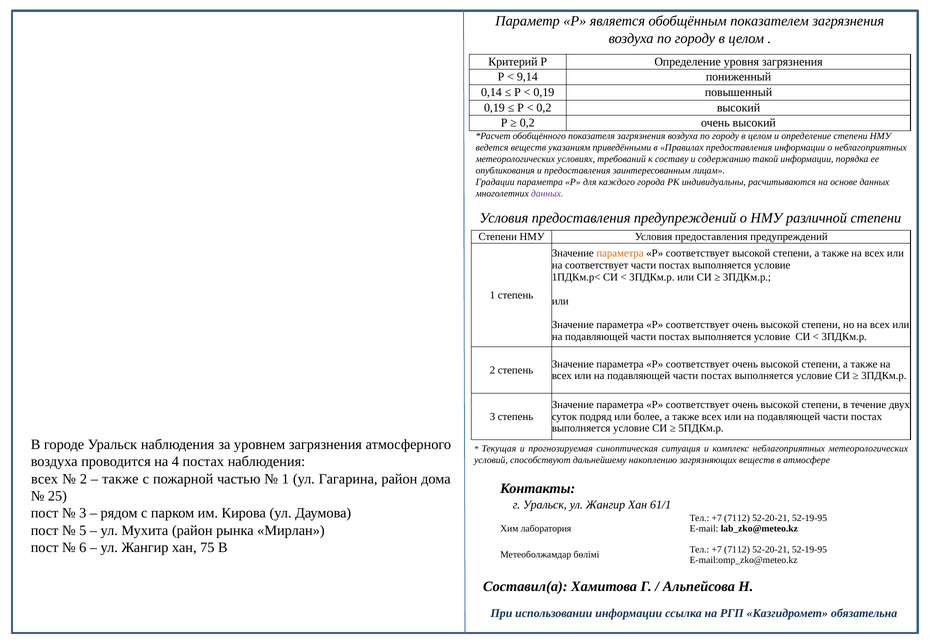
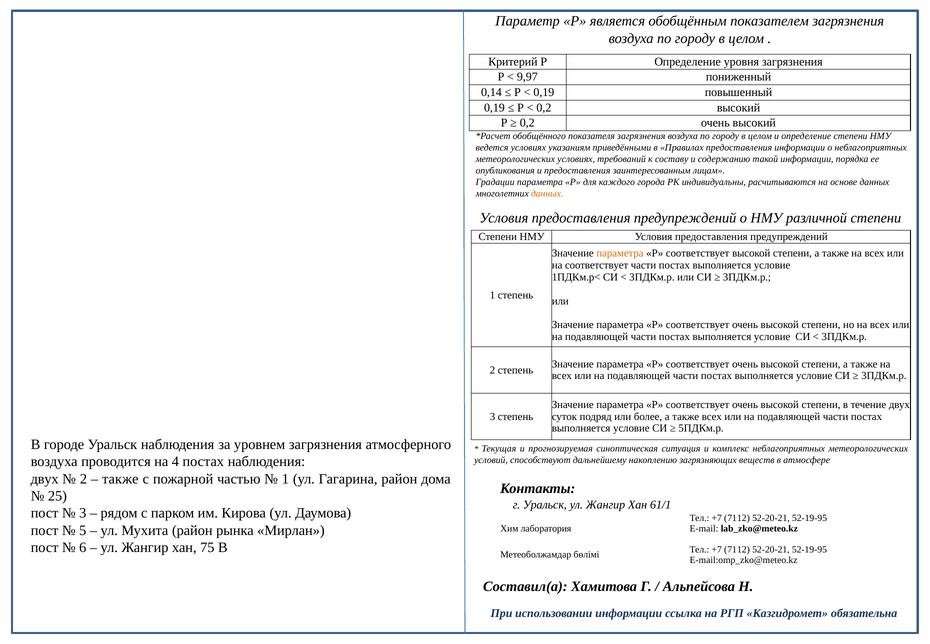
9,14: 9,14 -> 9,97
ведется веществ: веществ -> условиях
данных at (547, 193) colour: purple -> orange
всех at (45, 479): всех -> двух
